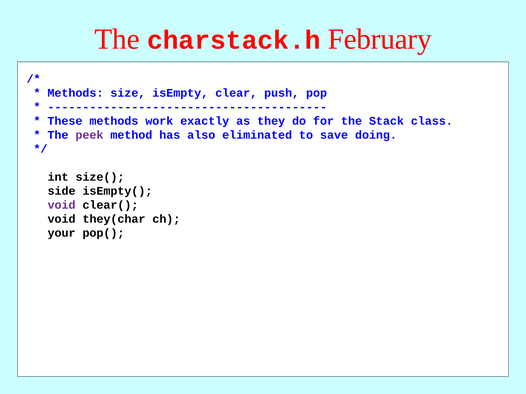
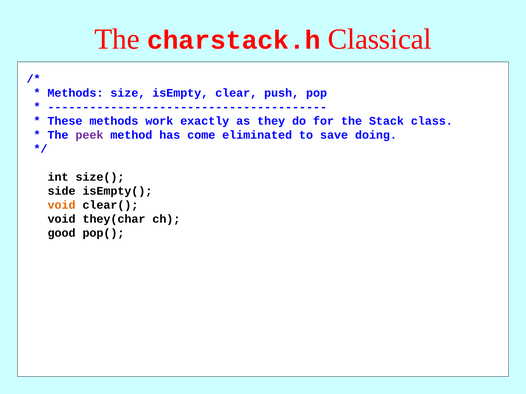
February: February -> Classical
also: also -> come
void at (62, 205) colour: purple -> orange
your: your -> good
